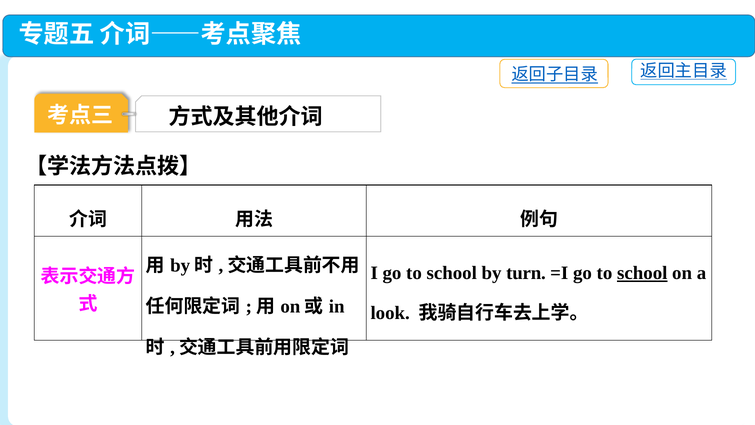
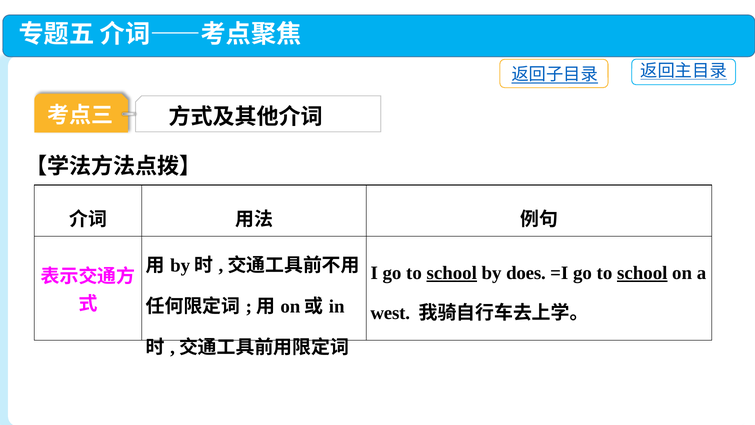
school at (452, 273) underline: none -> present
turn: turn -> does
look: look -> west
